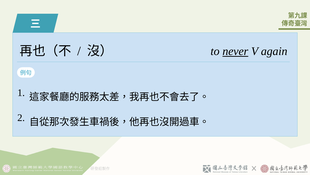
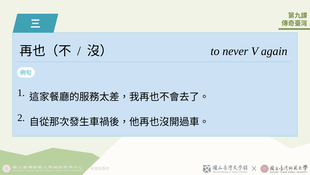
never underline: present -> none
